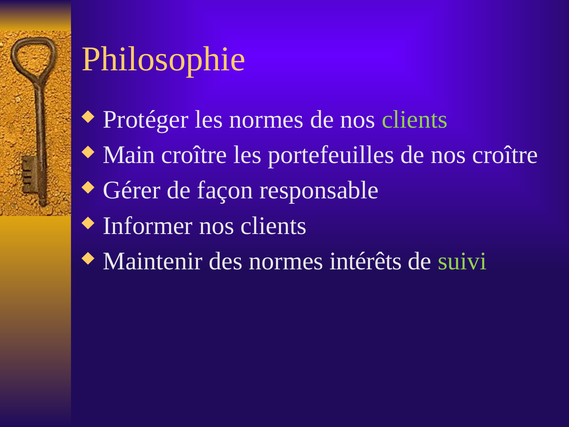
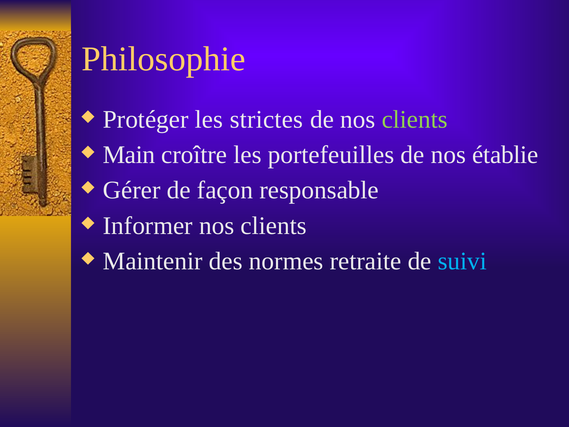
les normes: normes -> strictes
nos croître: croître -> établie
intérêts: intérêts -> retraite
suivi colour: light green -> light blue
